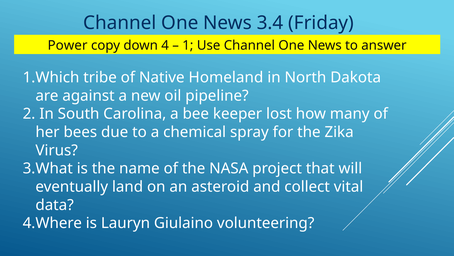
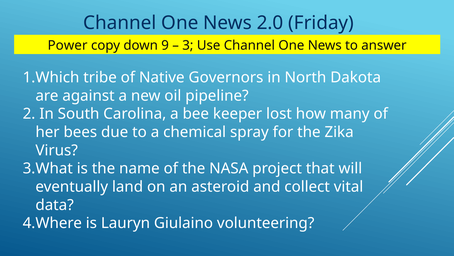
3.4: 3.4 -> 2.0
4: 4 -> 9
1: 1 -> 3
Homeland: Homeland -> Governors
